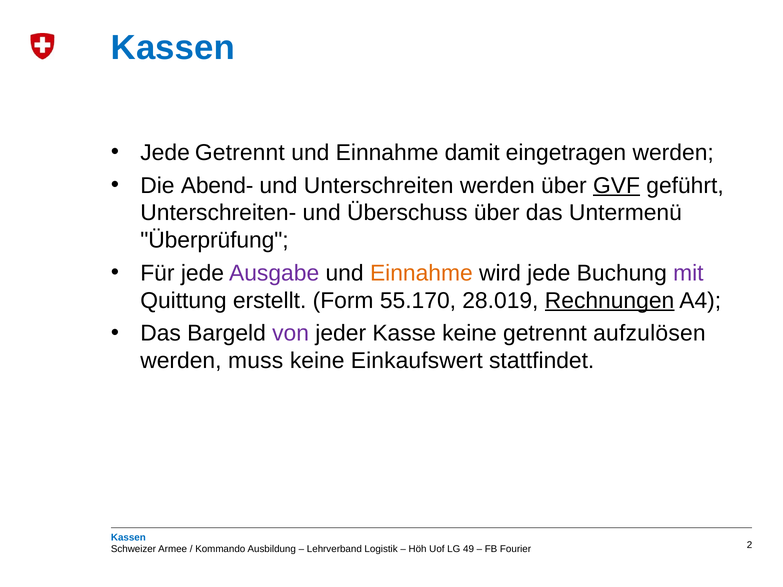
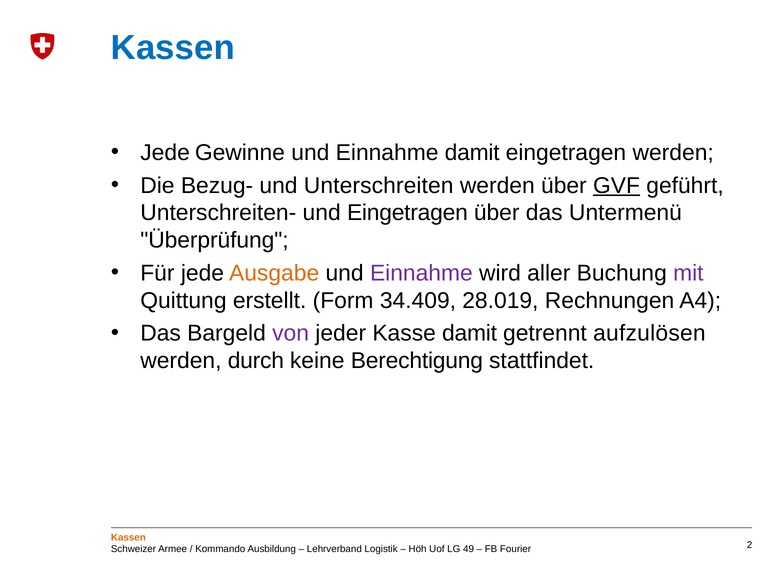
Jede Getrennt: Getrennt -> Gewinne
Abend-: Abend- -> Bezug-
und Überschuss: Überschuss -> Eingetragen
Ausgabe colour: purple -> orange
Einnahme at (421, 273) colour: orange -> purple
wird jede: jede -> aller
55.170: 55.170 -> 34.409
Rechnungen underline: present -> none
Kasse keine: keine -> damit
muss: muss -> durch
Einkaufswert: Einkaufswert -> Berechtigung
Kassen at (128, 538) colour: blue -> orange
